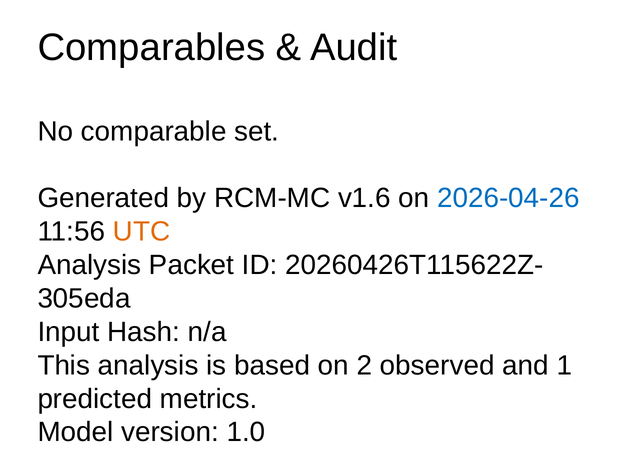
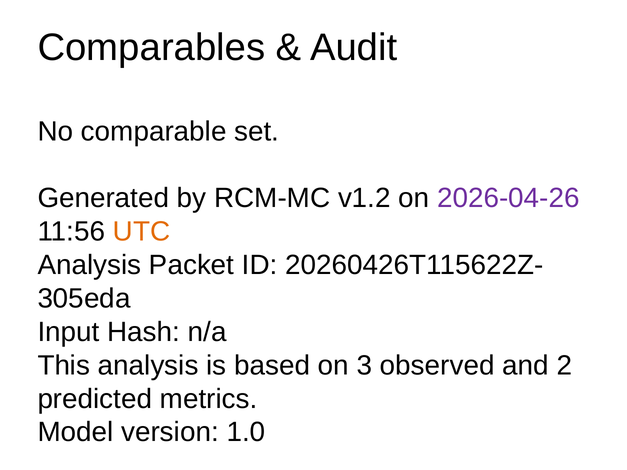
v1.6: v1.6 -> v1.2
2026-04-26 colour: blue -> purple
2: 2 -> 3
1: 1 -> 2
